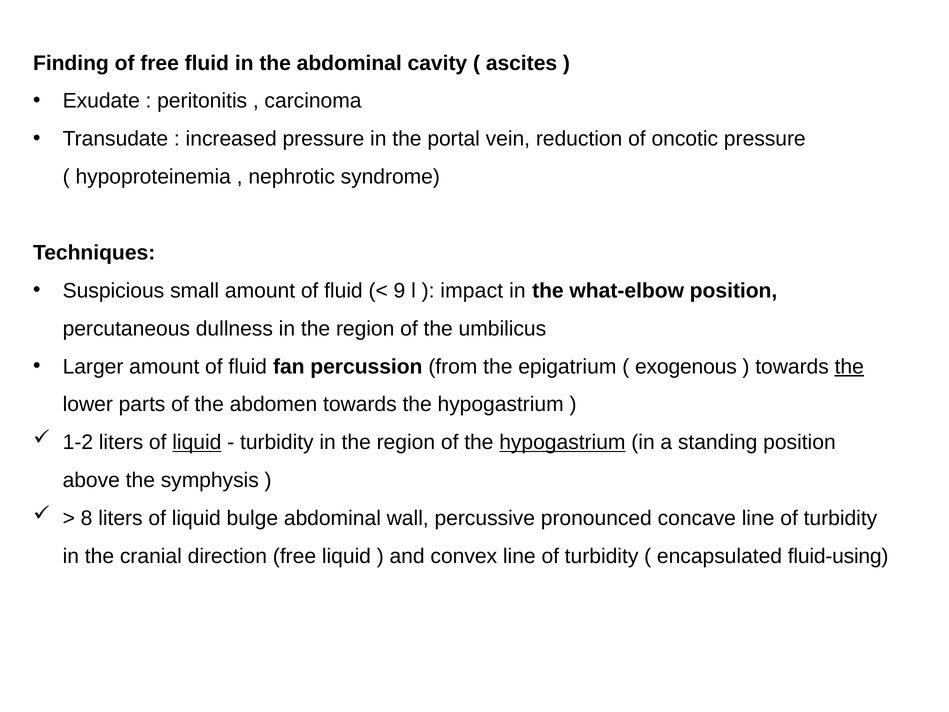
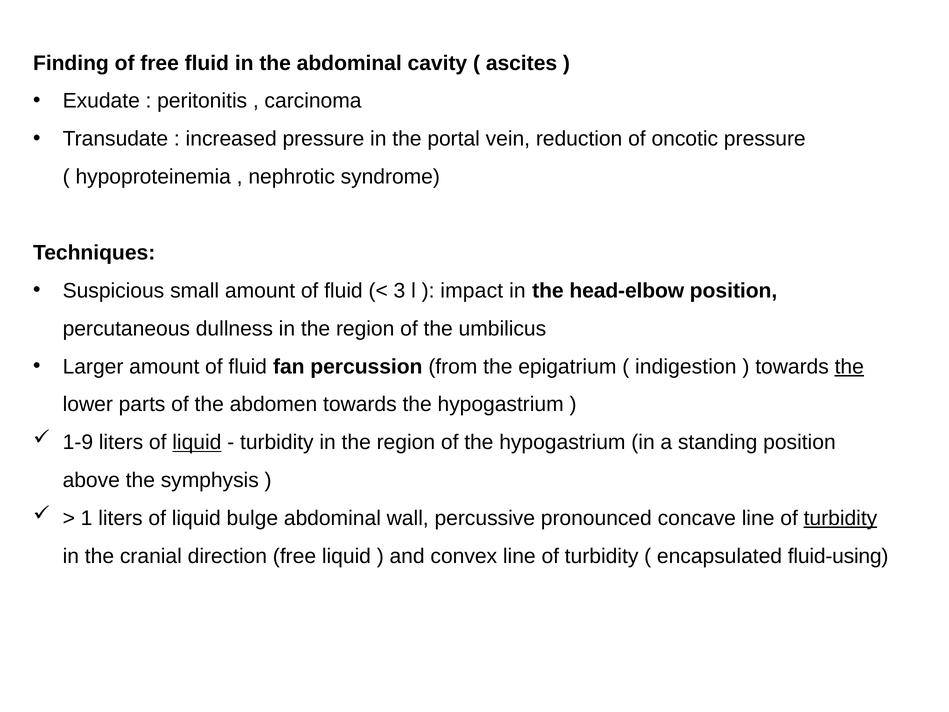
9: 9 -> 3
what-elbow: what-elbow -> head-elbow
exogenous: exogenous -> indigestion
1-2: 1-2 -> 1-9
hypogastrium at (562, 442) underline: present -> none
8: 8 -> 1
turbidity at (840, 518) underline: none -> present
